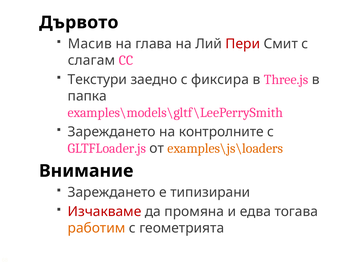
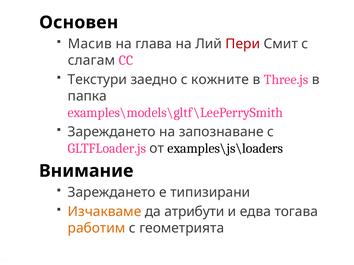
Дървото: Дървото -> Основен
фиксира: фиксира -> кожните
контролните: контролните -> запознаване
examples\js\loaders colour: orange -> black
Изчакваме colour: red -> orange
промяна: промяна -> атрибути
